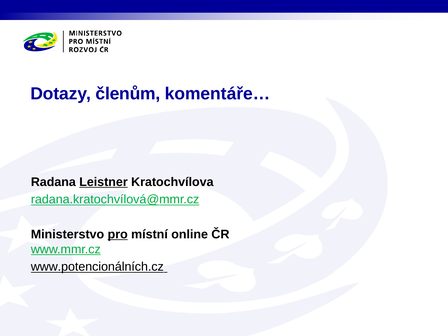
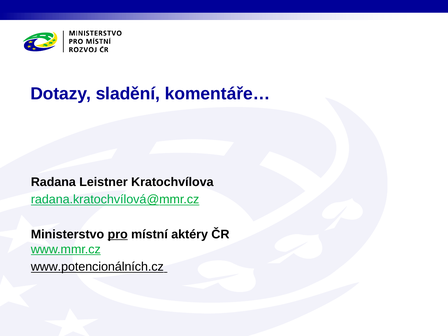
členům: členům -> sladění
Leistner underline: present -> none
online: online -> aktéry
